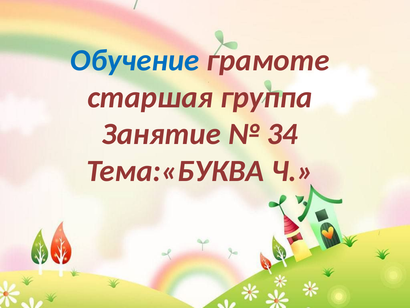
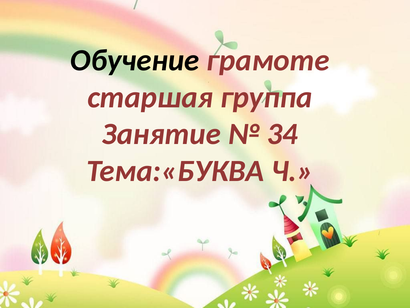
Обучение colour: blue -> black
